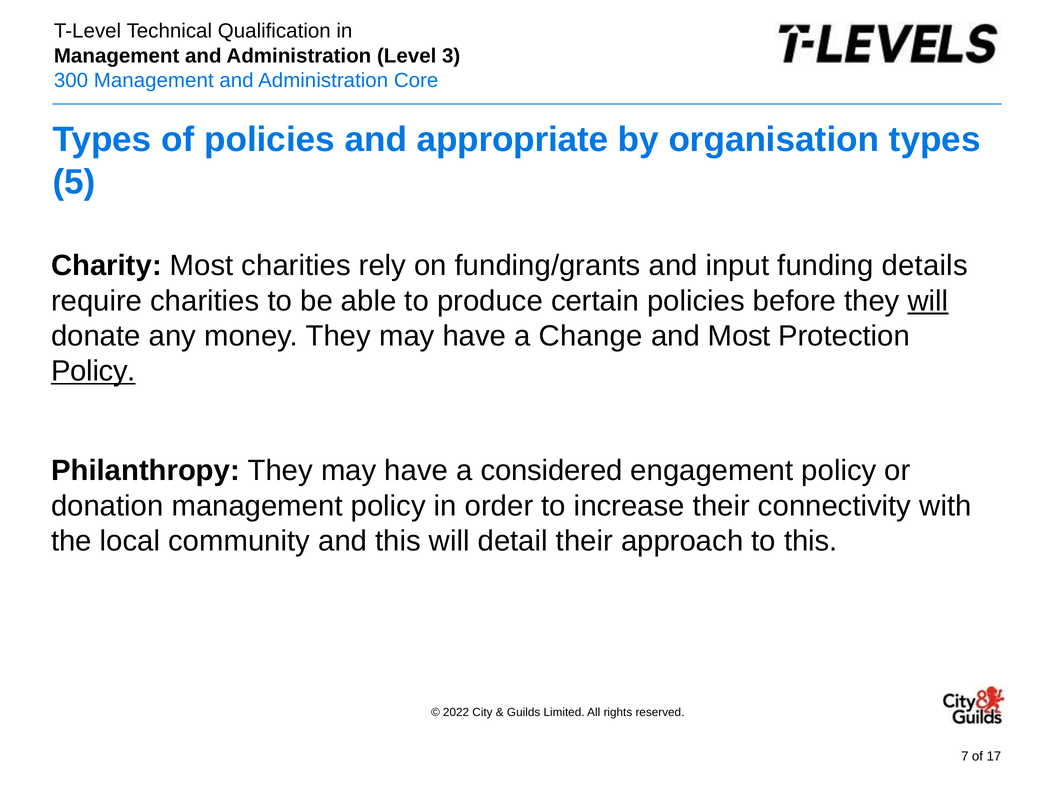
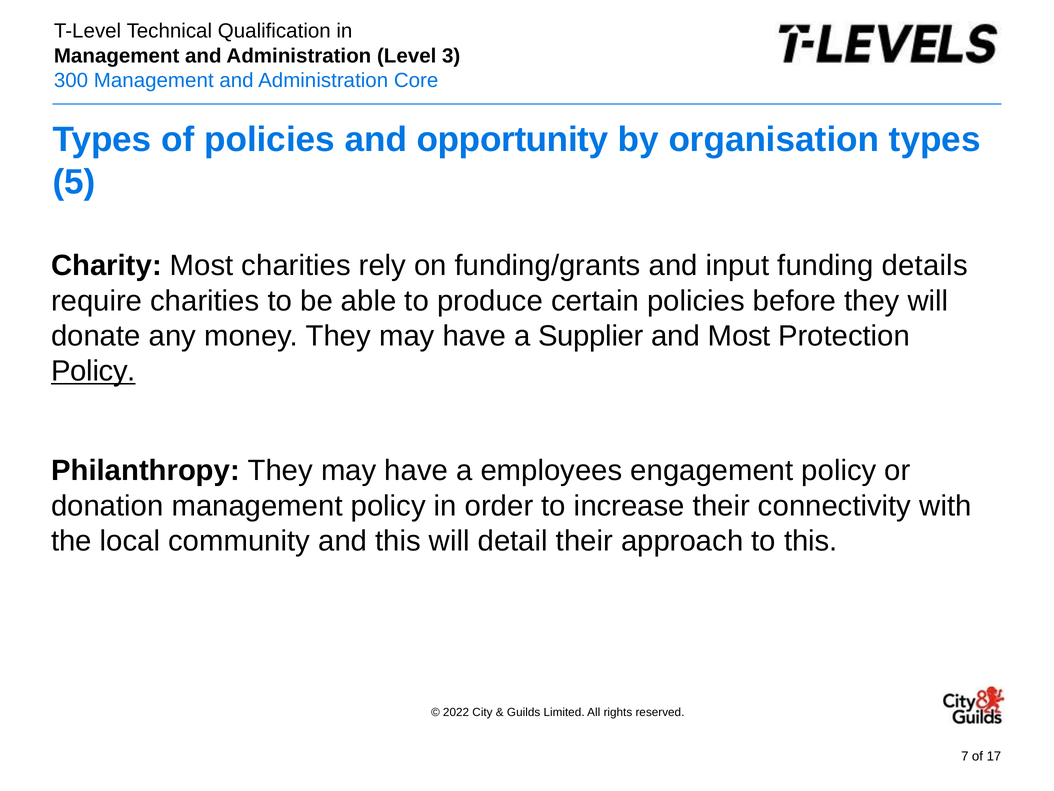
appropriate: appropriate -> opportunity
will at (928, 301) underline: present -> none
Change: Change -> Supplier
considered: considered -> employees
